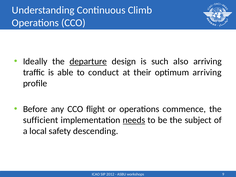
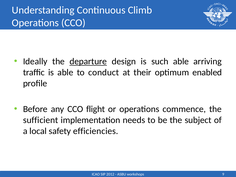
such also: also -> able
optimum arriving: arriving -> enabled
needs underline: present -> none
descending: descending -> efficiencies
